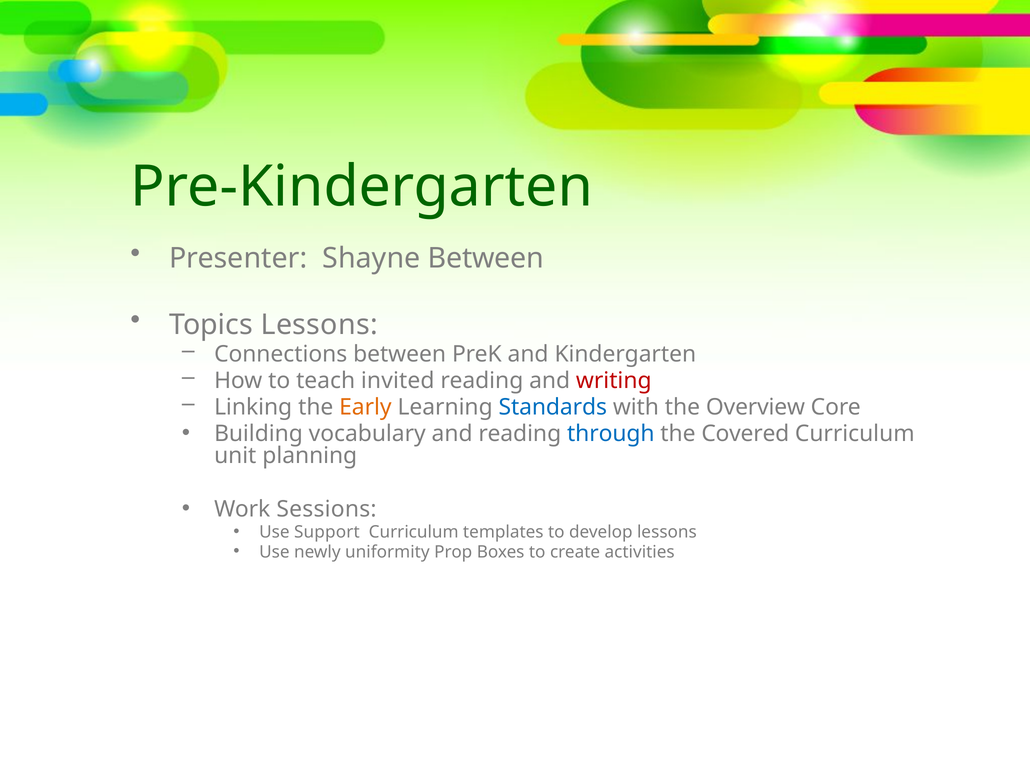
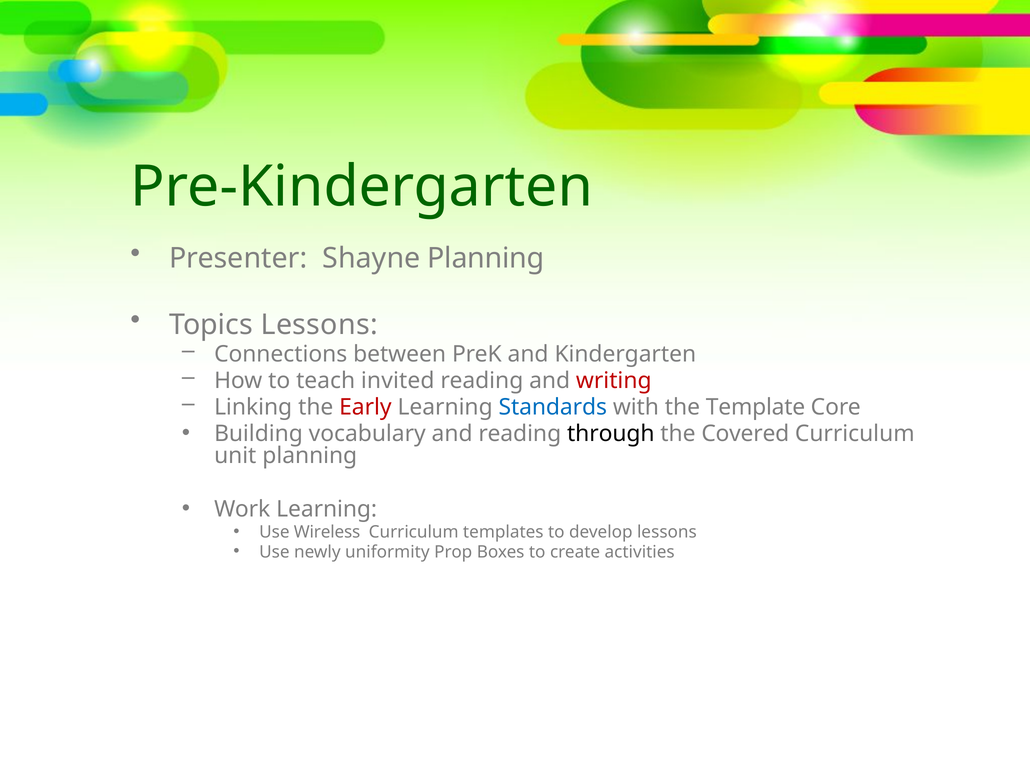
Shayne Between: Between -> Planning
Early colour: orange -> red
Overview: Overview -> Template
through colour: blue -> black
Work Sessions: Sessions -> Learning
Support: Support -> Wireless
